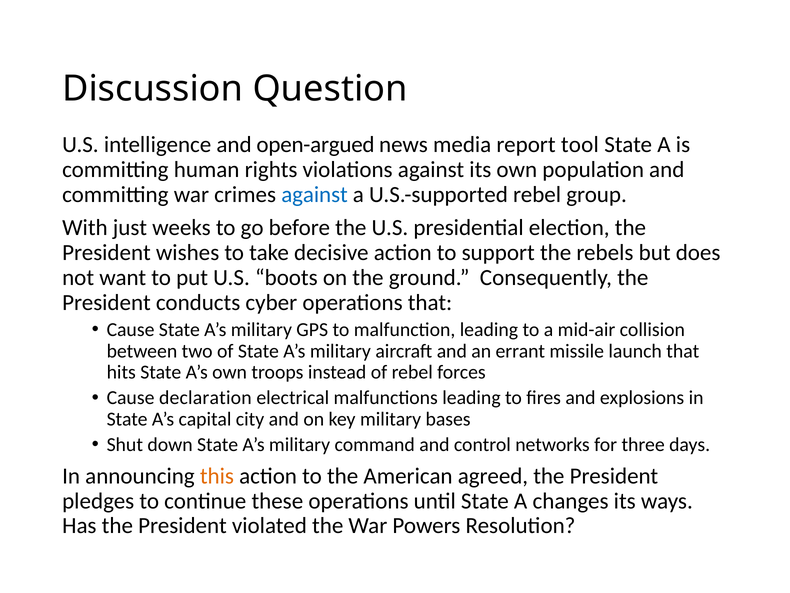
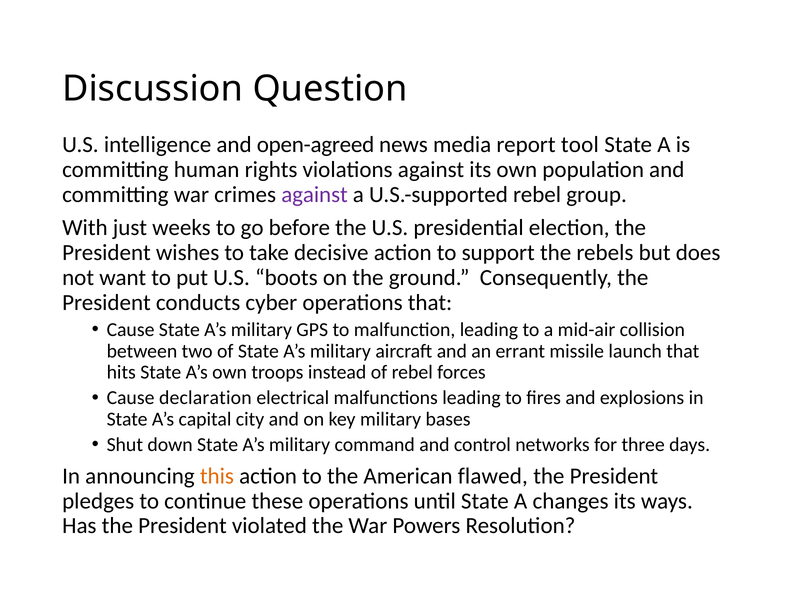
open-argued: open-argued -> open-agreed
against at (315, 194) colour: blue -> purple
agreed: agreed -> flawed
